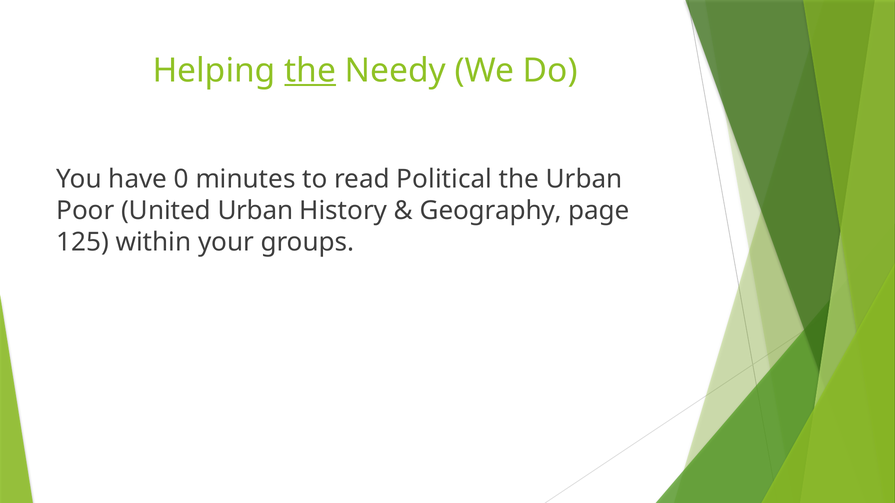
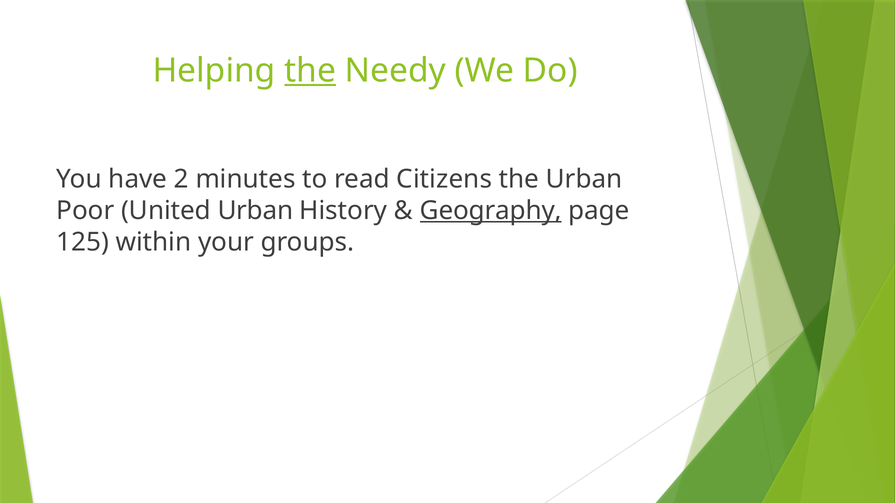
0: 0 -> 2
Political: Political -> Citizens
Geography underline: none -> present
